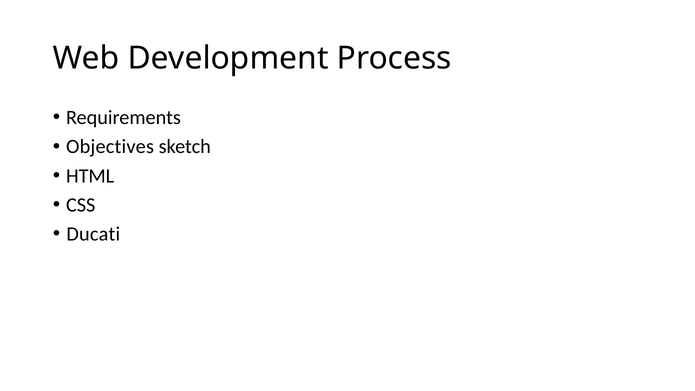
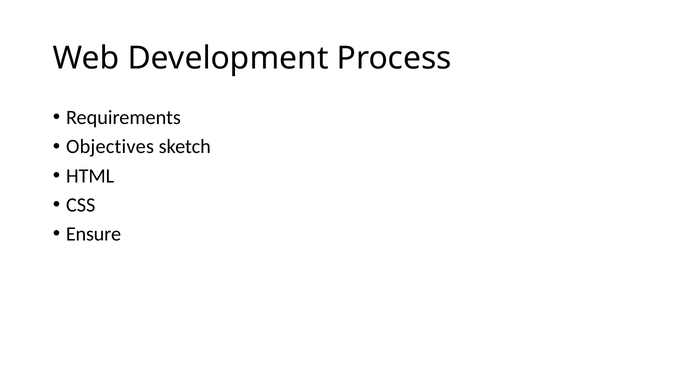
Ducati: Ducati -> Ensure
